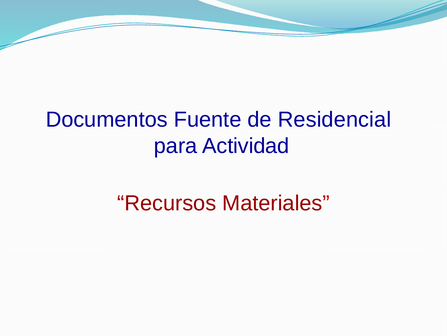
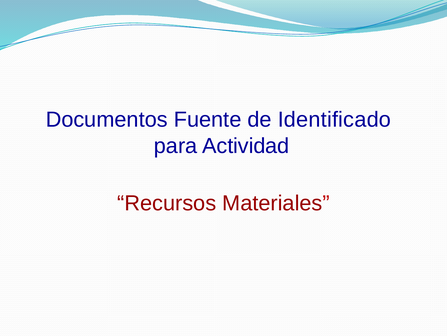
Residencial: Residencial -> Identificado
